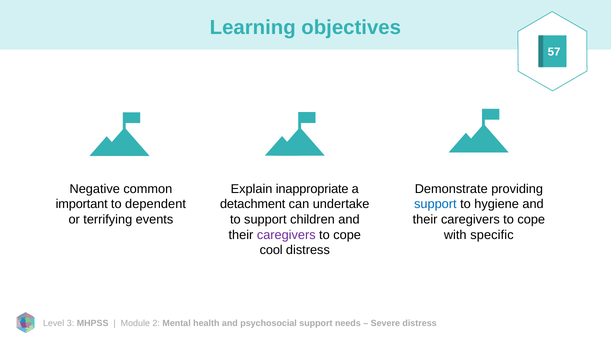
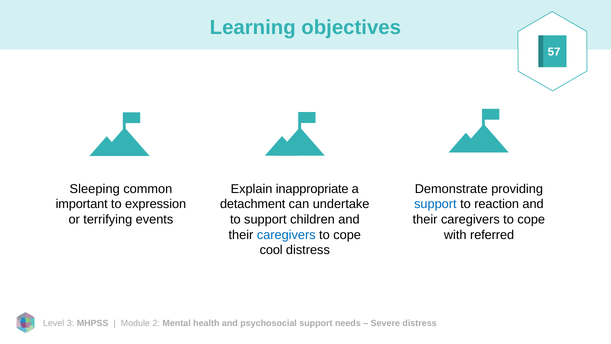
Negative: Negative -> Sleeping
dependent: dependent -> expression
hygiene: hygiene -> reaction
caregivers at (286, 235) colour: purple -> blue
specific: specific -> referred
